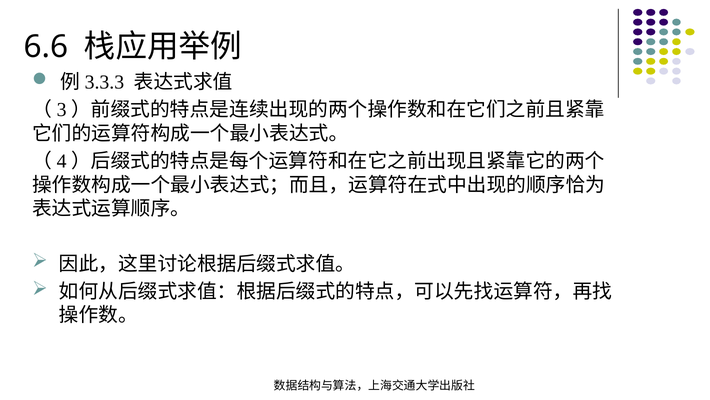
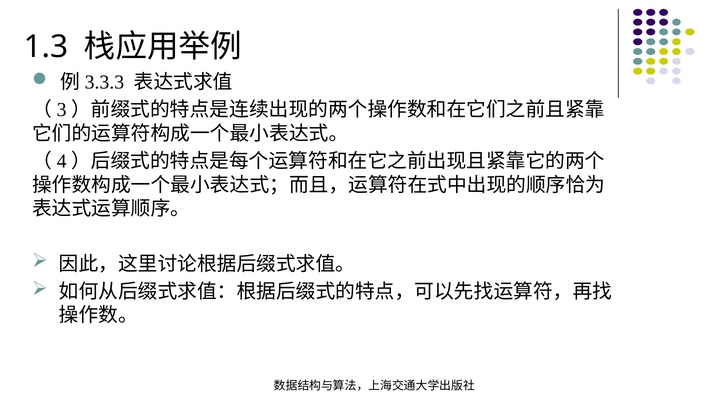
6.6: 6.6 -> 1.3
